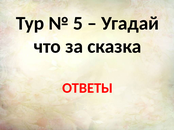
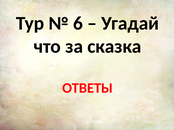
5: 5 -> 6
